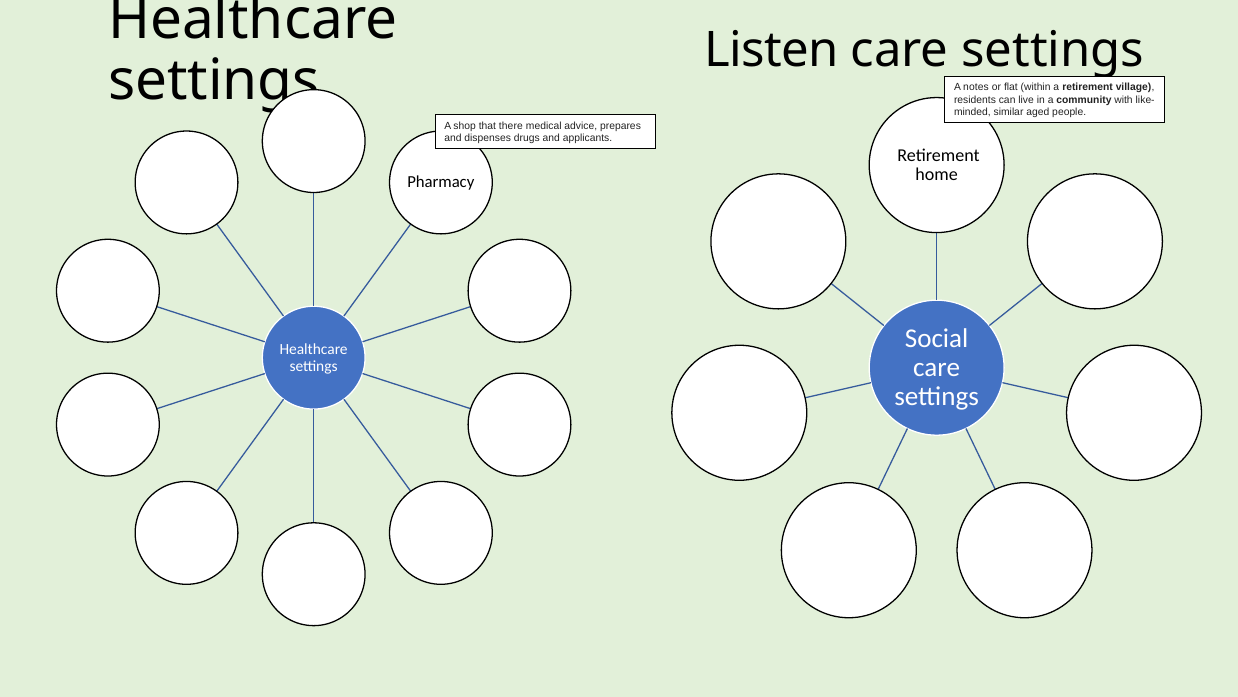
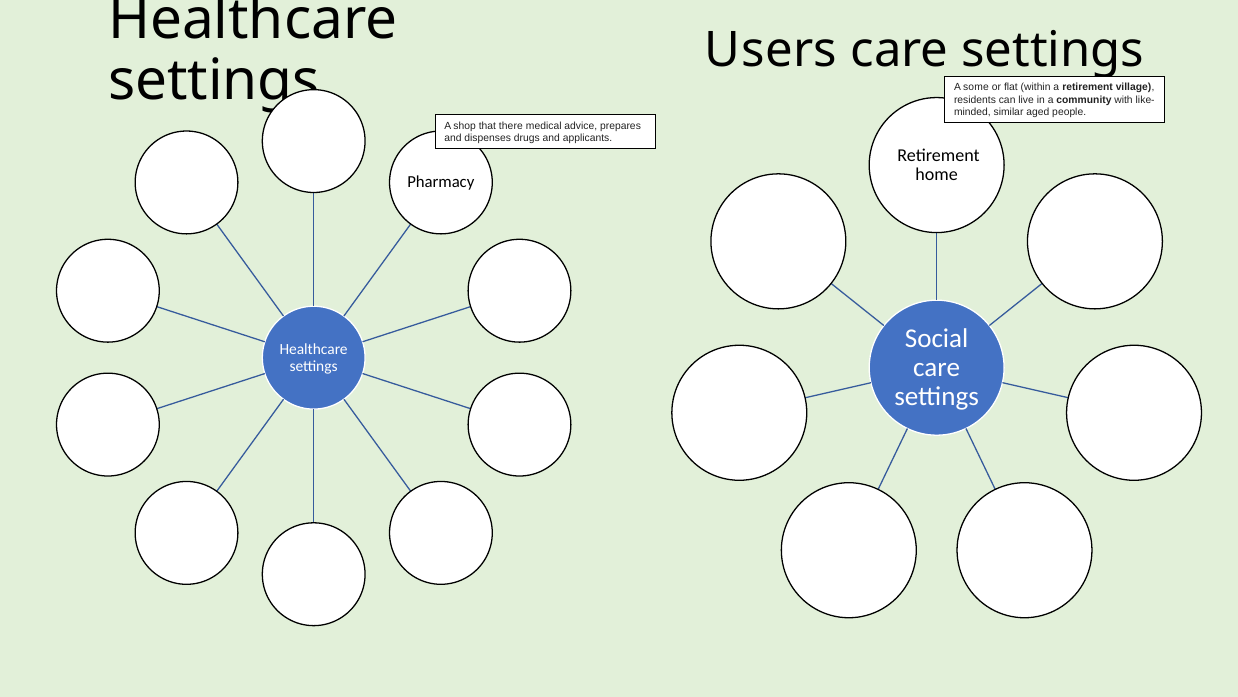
Listen: Listen -> Users
notes: notes -> some
